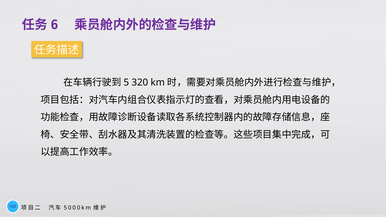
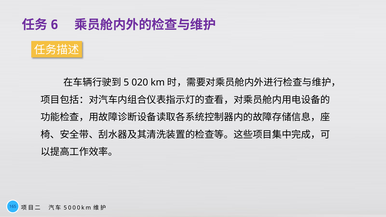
320: 320 -> 020
